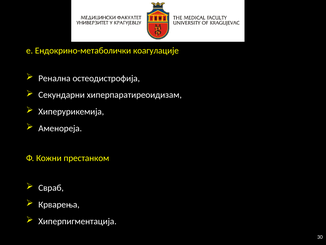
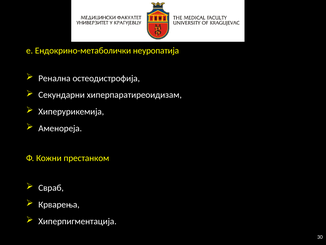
коагулације: коагулације -> неуропатија
